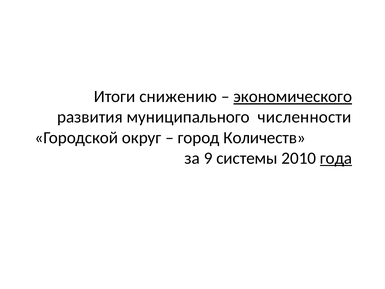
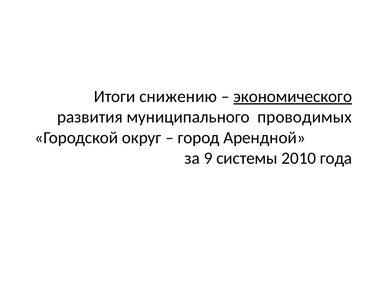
численности: численности -> проводимых
Количеств: Количеств -> Арендной
года underline: present -> none
